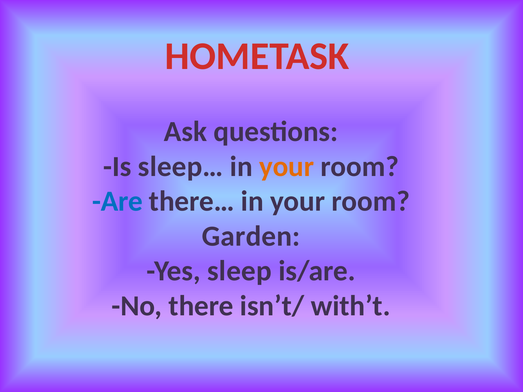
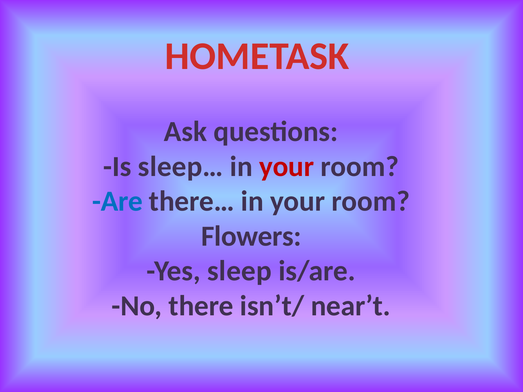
your at (287, 167) colour: orange -> red
Garden: Garden -> Flowers
with’t: with’t -> near’t
